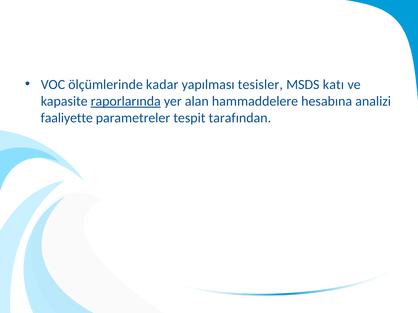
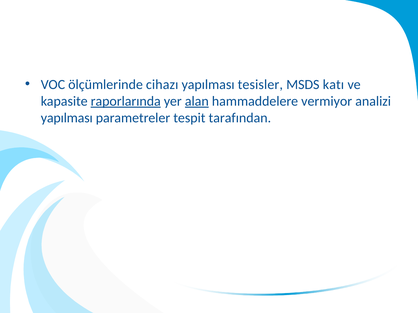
kadar: kadar -> cihazı
alan underline: none -> present
hesabına: hesabına -> vermiyor
faaliyette at (67, 118): faaliyette -> yapılması
